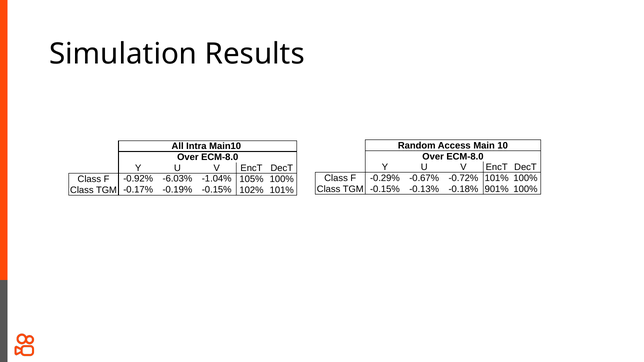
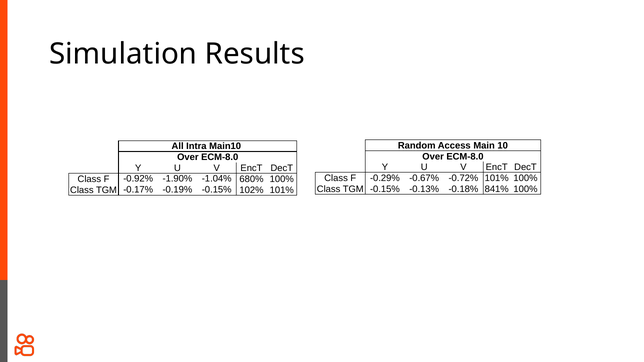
-6.03%: -6.03% -> -1.90%
105%: 105% -> 680%
901%: 901% -> 841%
